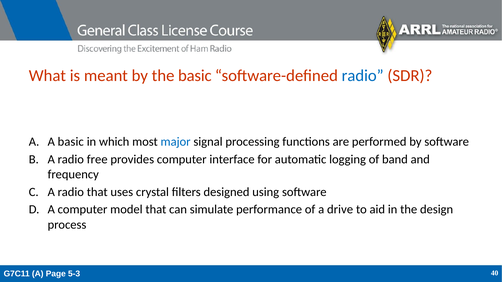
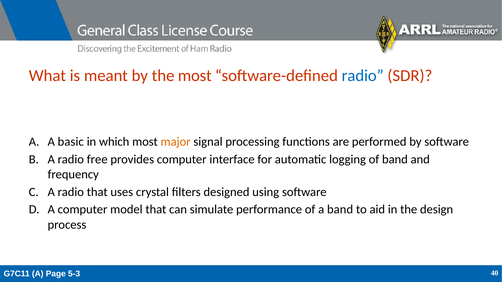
the basic: basic -> most
major colour: blue -> orange
a drive: drive -> band
